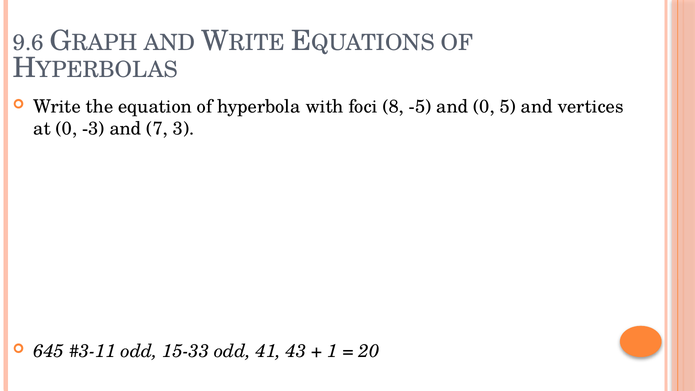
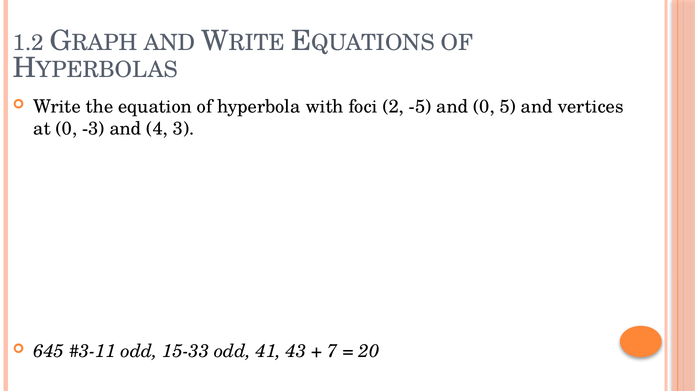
9.6: 9.6 -> 1.2
8: 8 -> 2
7: 7 -> 4
1: 1 -> 7
